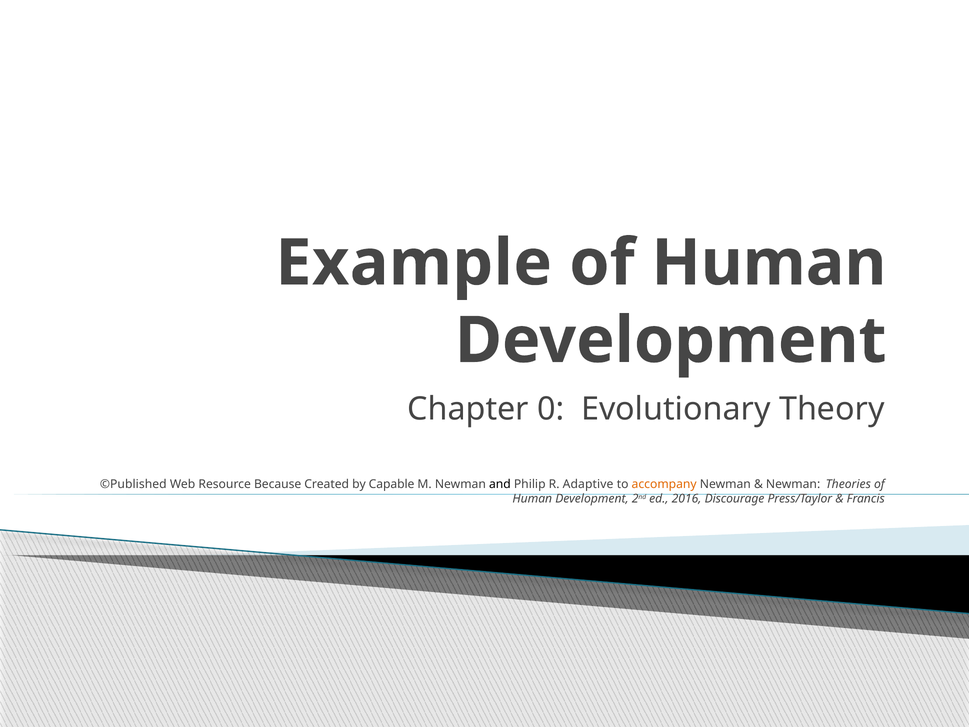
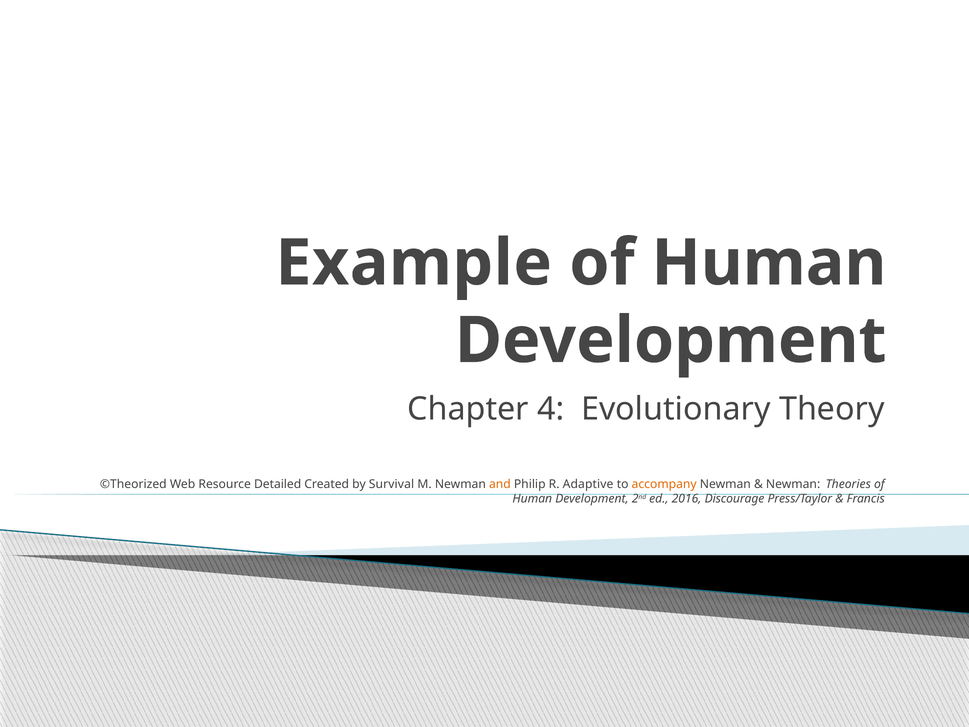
0: 0 -> 4
©Published: ©Published -> ©Theorized
Because: Because -> Detailed
Capable: Capable -> Survival
and colour: black -> orange
